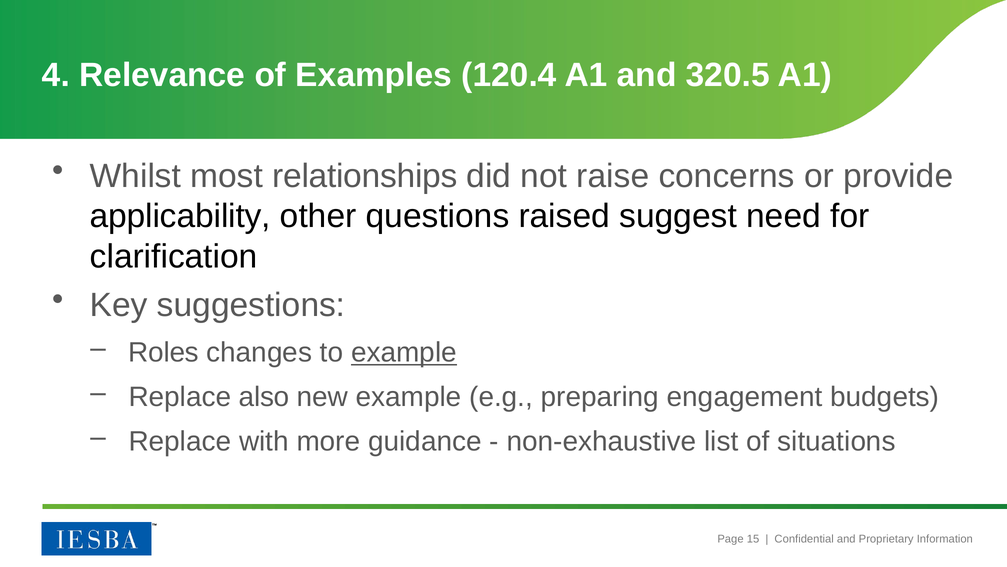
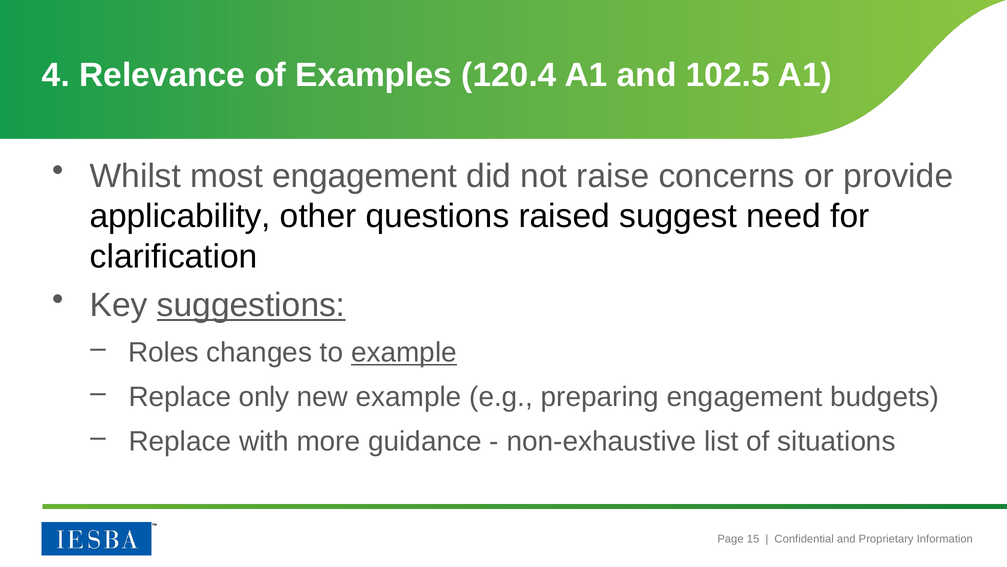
320.5: 320.5 -> 102.5
most relationships: relationships -> engagement
suggestions underline: none -> present
also: also -> only
